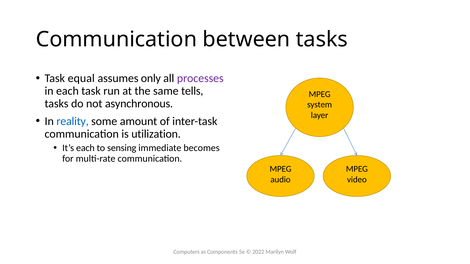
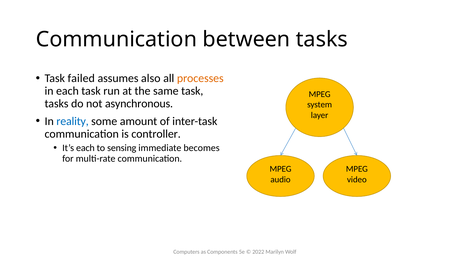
equal: equal -> failed
only: only -> also
processes colour: purple -> orange
same tells: tells -> task
utilization: utilization -> controller
